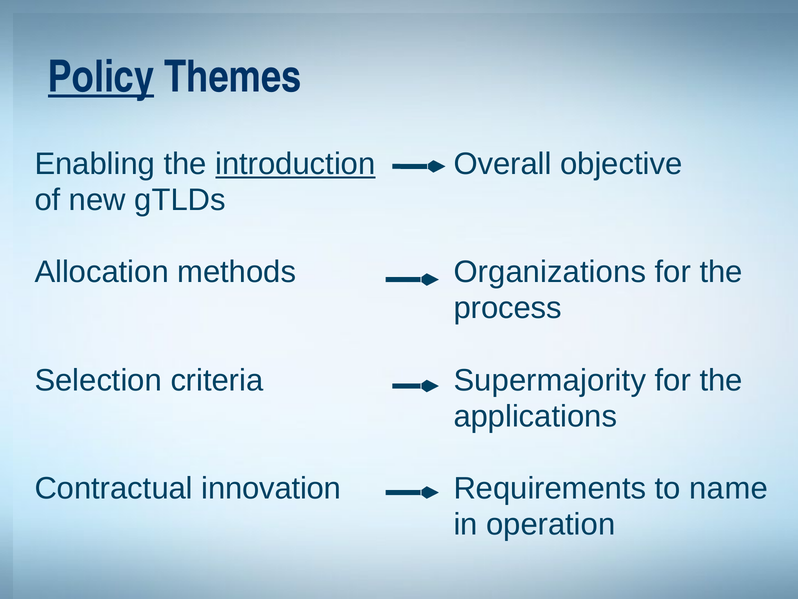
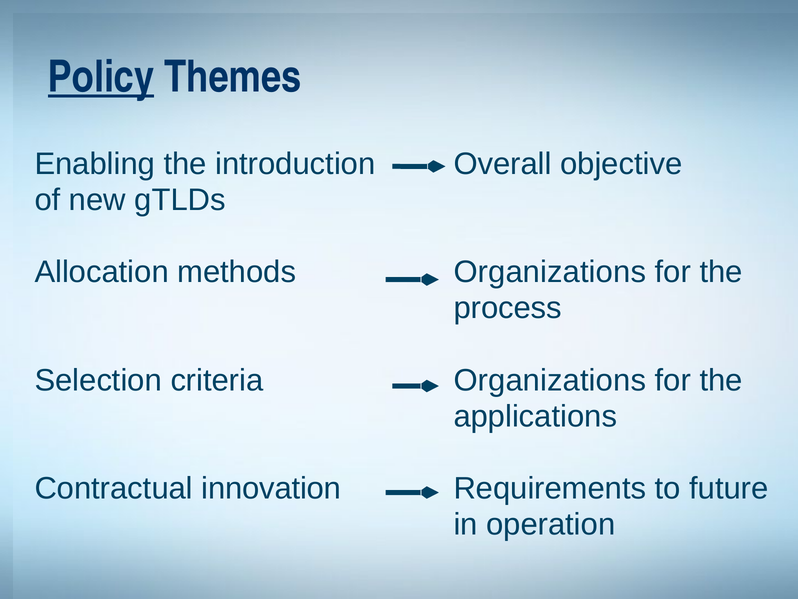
introduction underline: present -> none
Supermajority at (550, 380): Supermajority -> Organizations
name: name -> future
